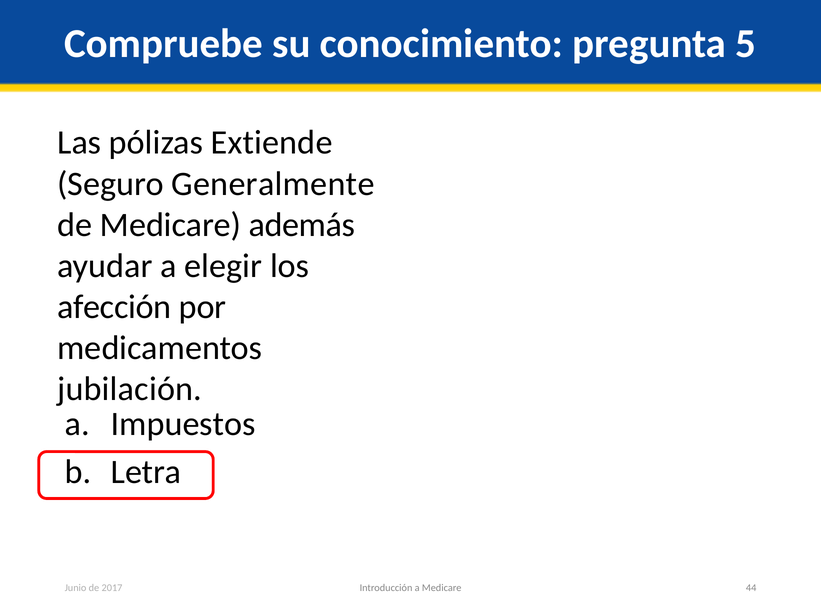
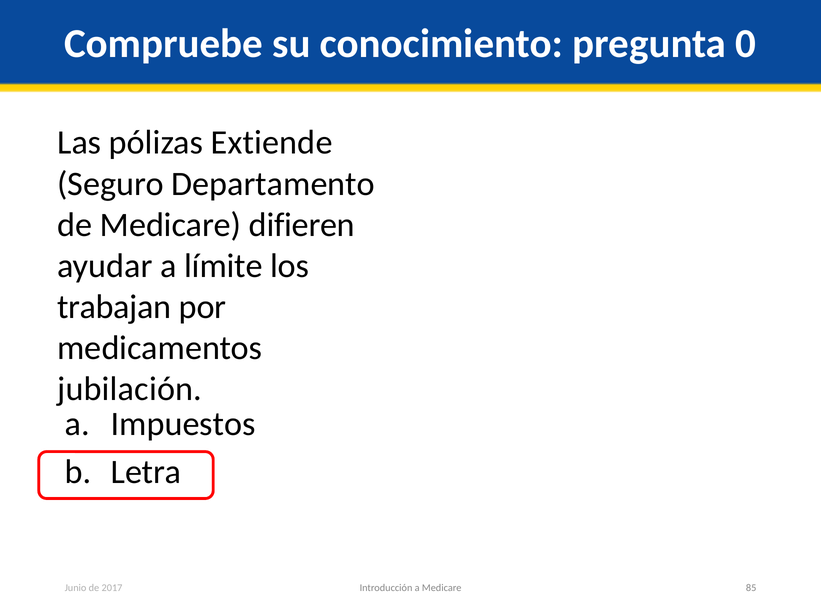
5: 5 -> 0
Generalmente: Generalmente -> Departamento
además: además -> difieren
elegir: elegir -> límite
afección: afección -> trabajan
44: 44 -> 85
